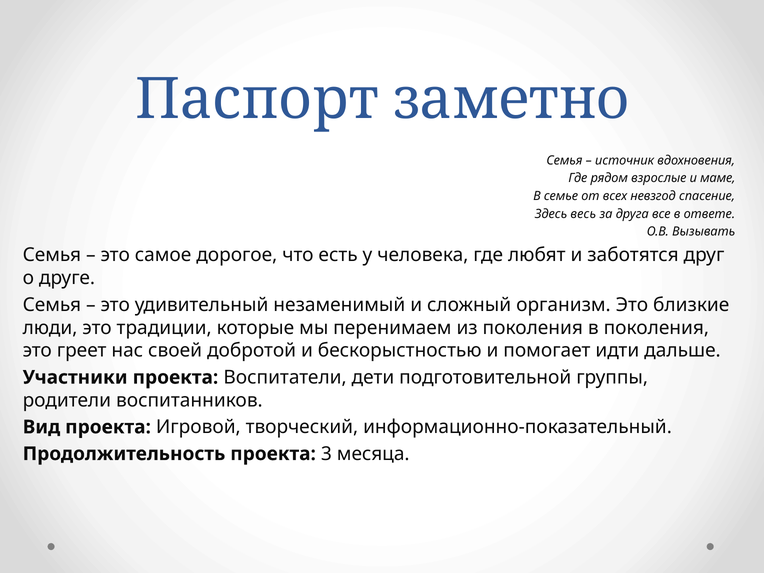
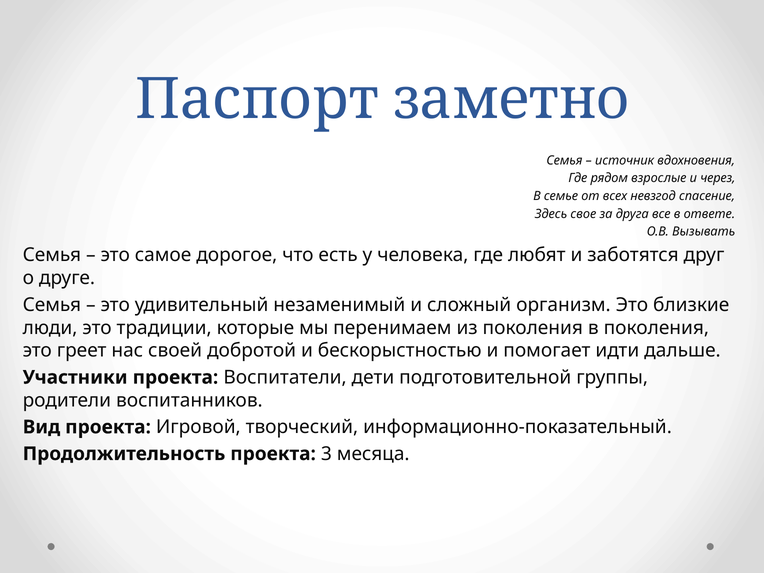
маме: маме -> через
весь: весь -> свое
